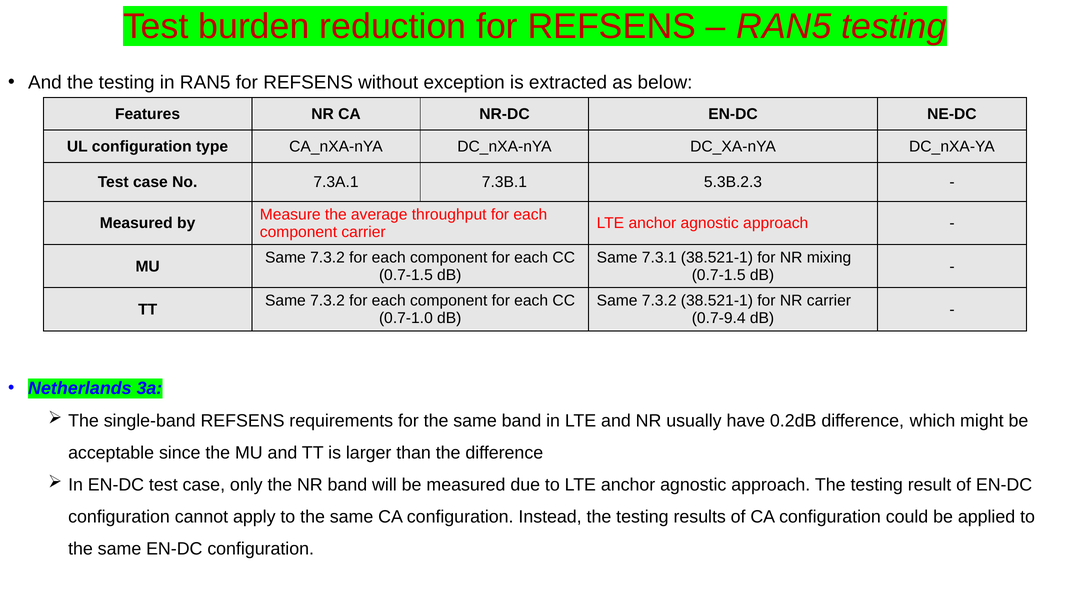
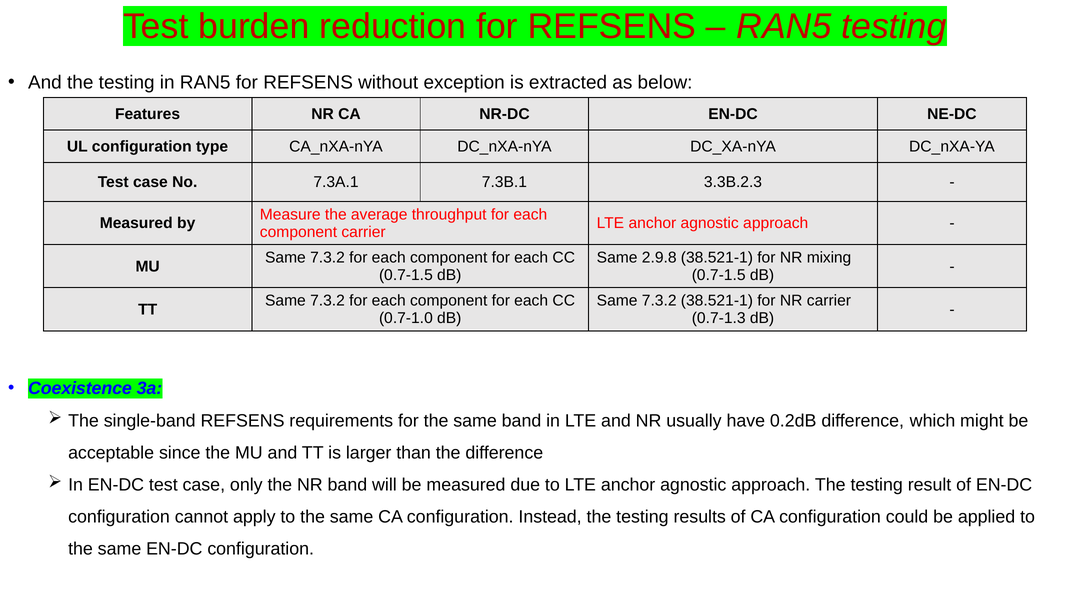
5.3B.2.3: 5.3B.2.3 -> 3.3B.2.3
7.3.1: 7.3.1 -> 2.9.8
0.7-9.4: 0.7-9.4 -> 0.7-1.3
Netherlands: Netherlands -> Coexistence
